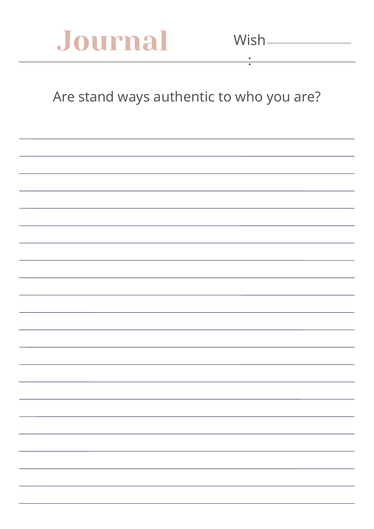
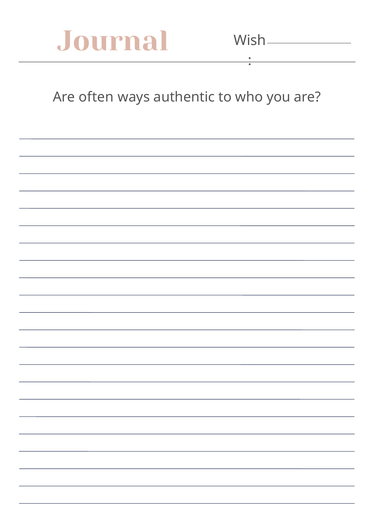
stand: stand -> often
